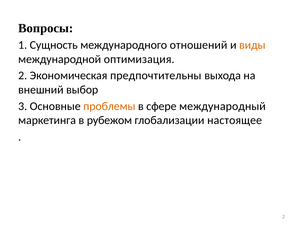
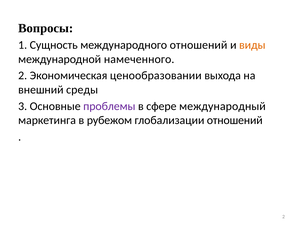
оптимизация: оптимизация -> намеченного
предпочтительны: предпочтительны -> ценообразовании
выбор: выбор -> среды
проблемы colour: orange -> purple
глобализации настоящее: настоящее -> отношений
